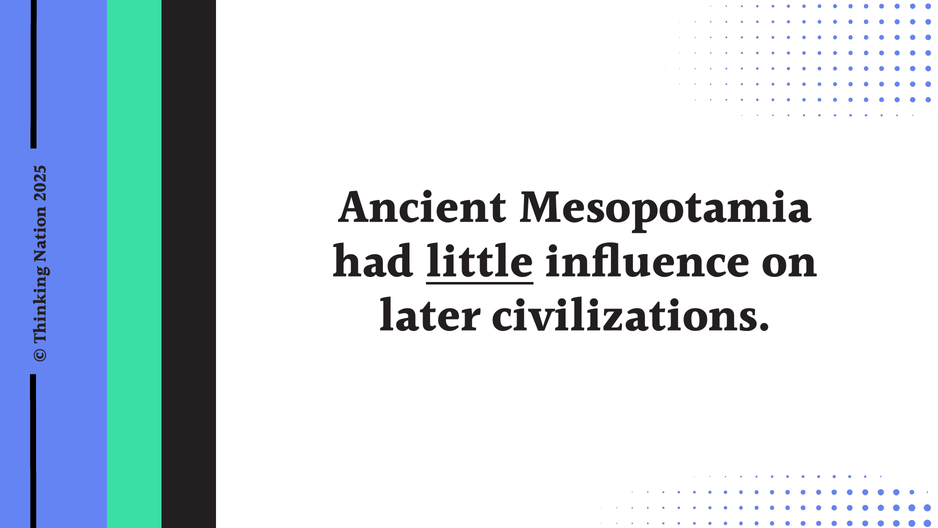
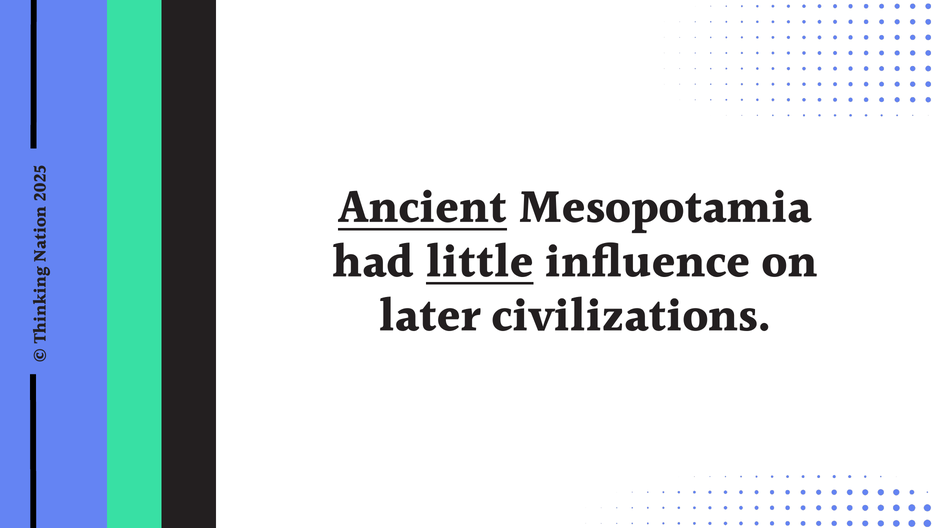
Ancient underline: none -> present
